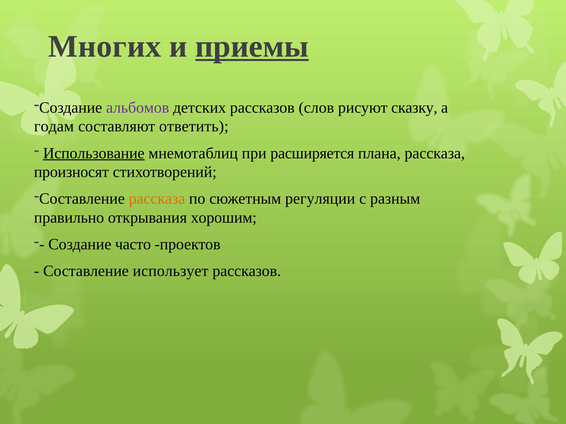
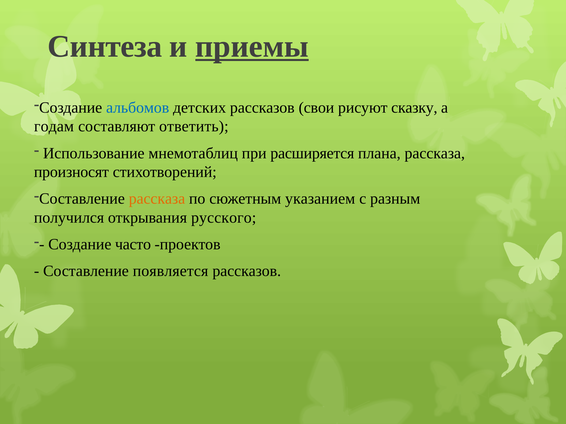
Многих: Многих -> Синтеза
альбомов colour: purple -> blue
слов: слов -> свои
Использование underline: present -> none
регуляции: регуляции -> указанием
правильно: правильно -> получился
хорошим: хорошим -> русского
использует: использует -> появляется
